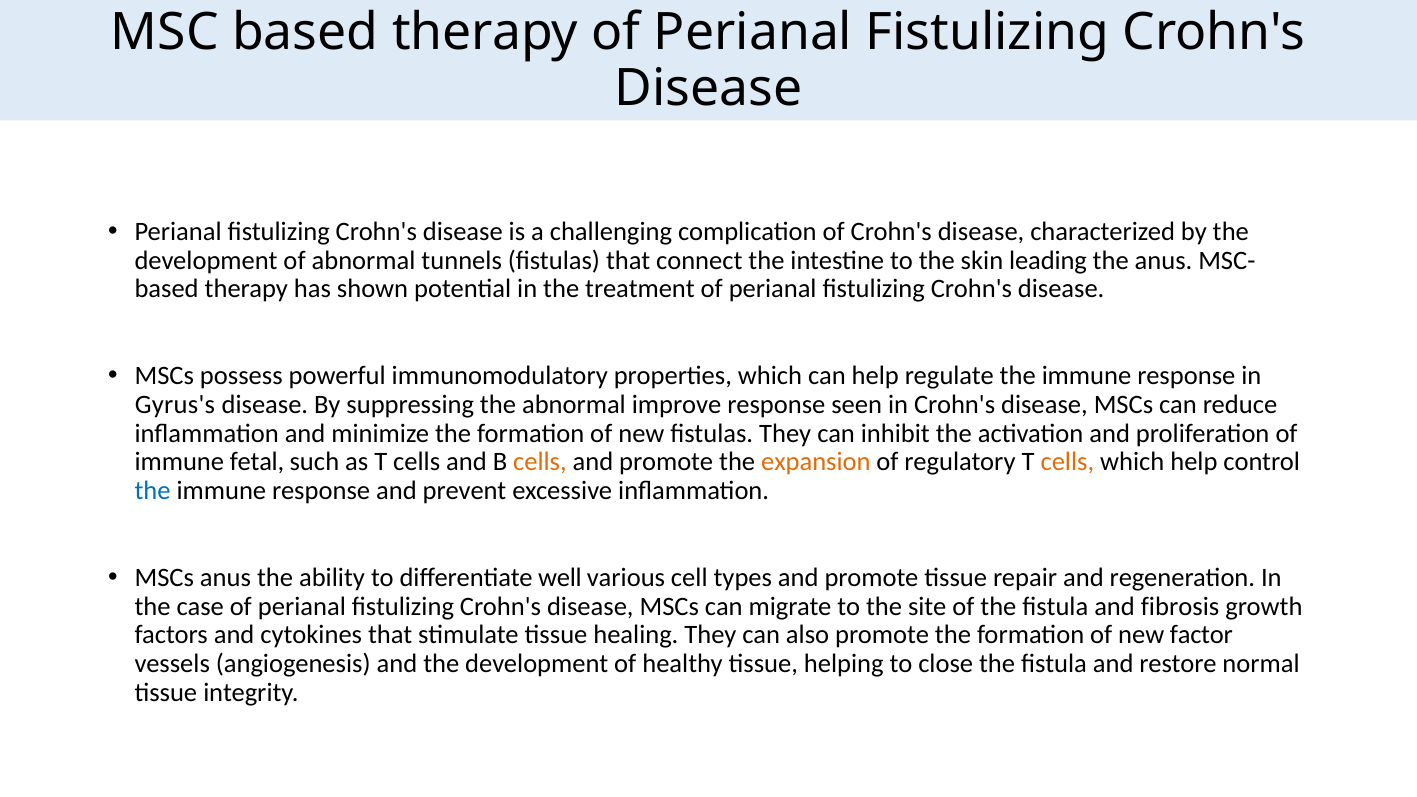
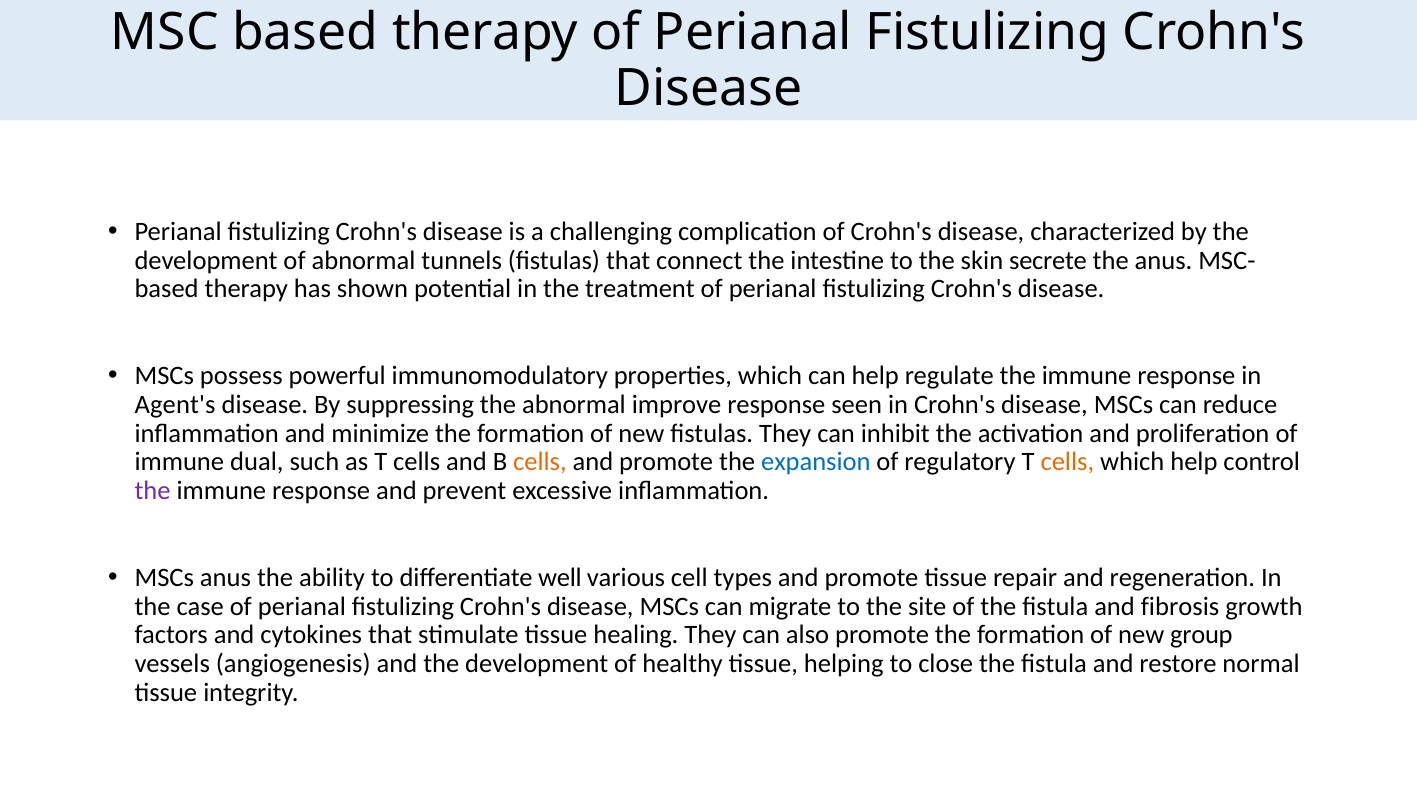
leading: leading -> secrete
Gyrus's: Gyrus's -> Agent's
fetal: fetal -> dual
expansion colour: orange -> blue
the at (153, 491) colour: blue -> purple
factor: factor -> group
